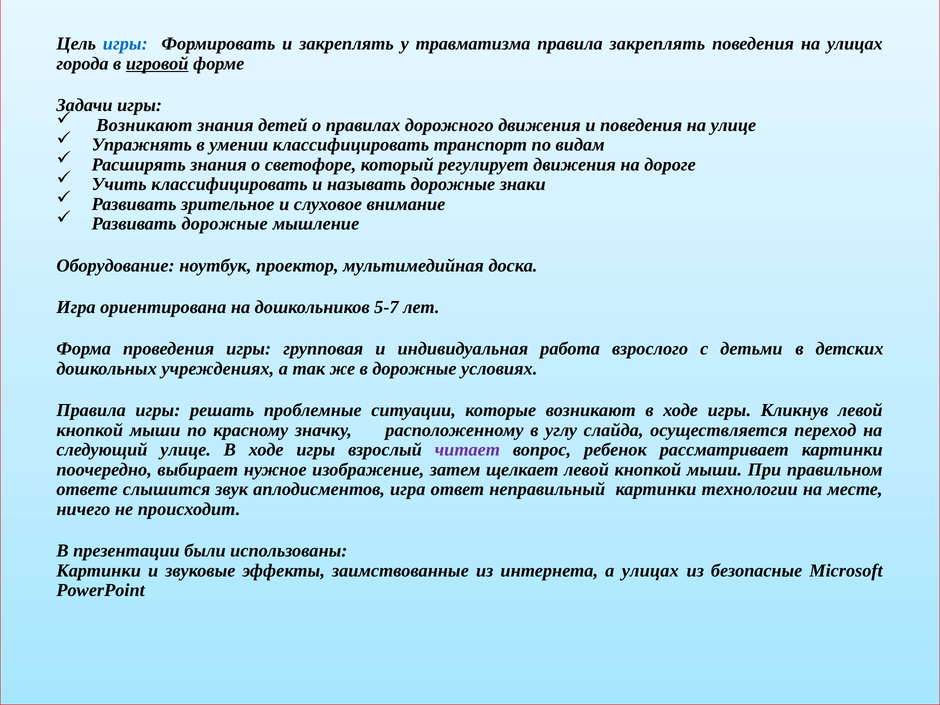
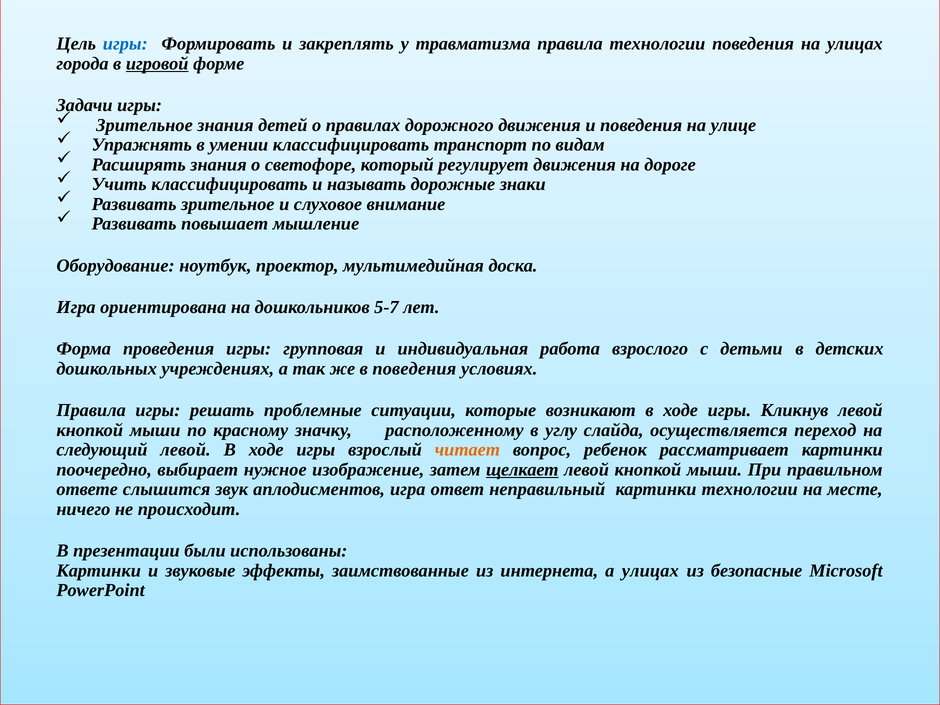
правила закреплять: закреплять -> технологии
Возникают at (144, 125): Возникают -> Зрительное
Развивать дорожные: дорожные -> повышает
в дорожные: дорожные -> поведения
следующий улице: улице -> левой
читает colour: purple -> orange
щелкает underline: none -> present
